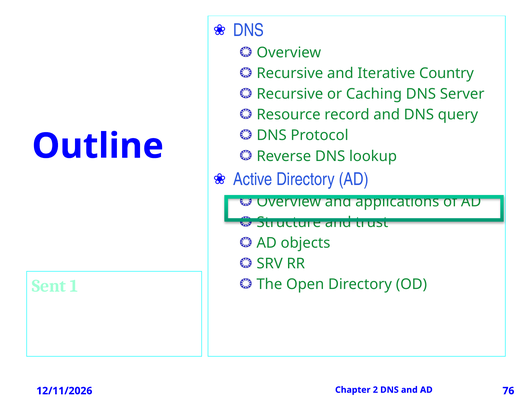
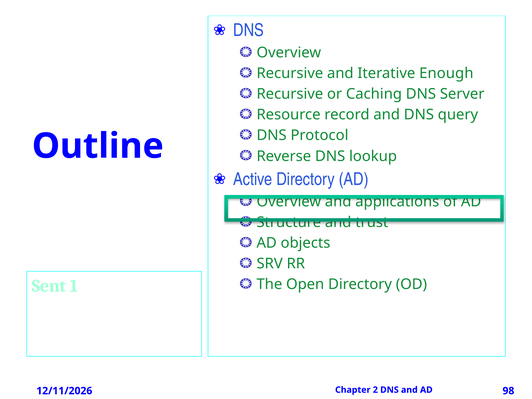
Country: Country -> Enough
76: 76 -> 98
